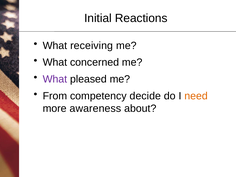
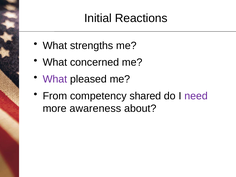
receiving: receiving -> strengths
decide: decide -> shared
need colour: orange -> purple
